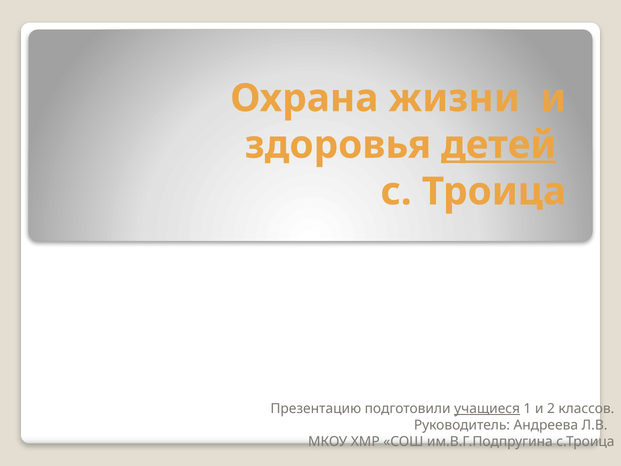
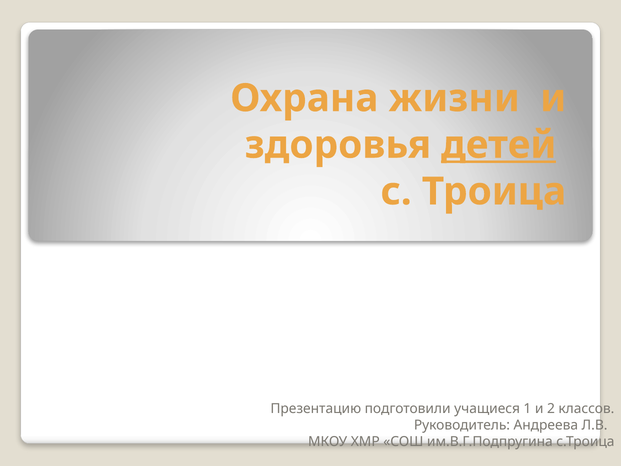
учащиеся underline: present -> none
